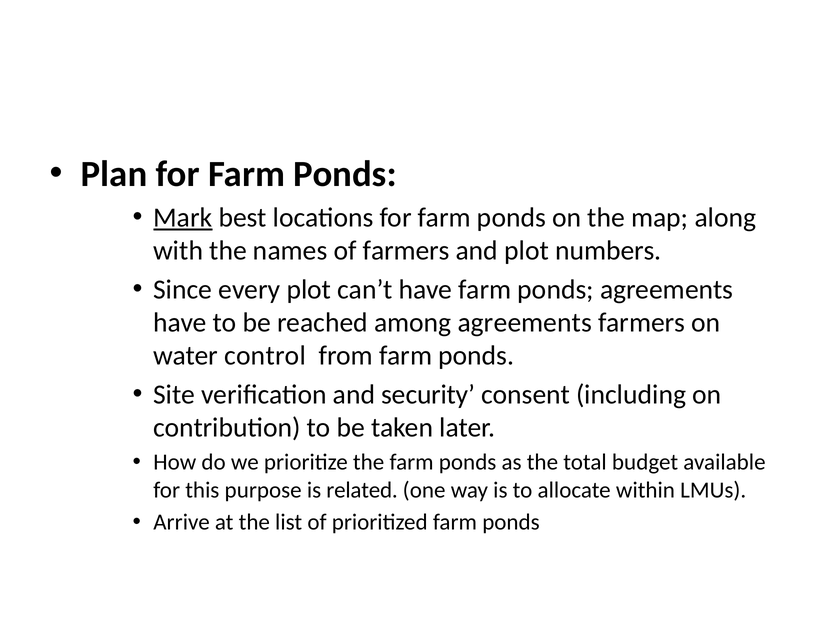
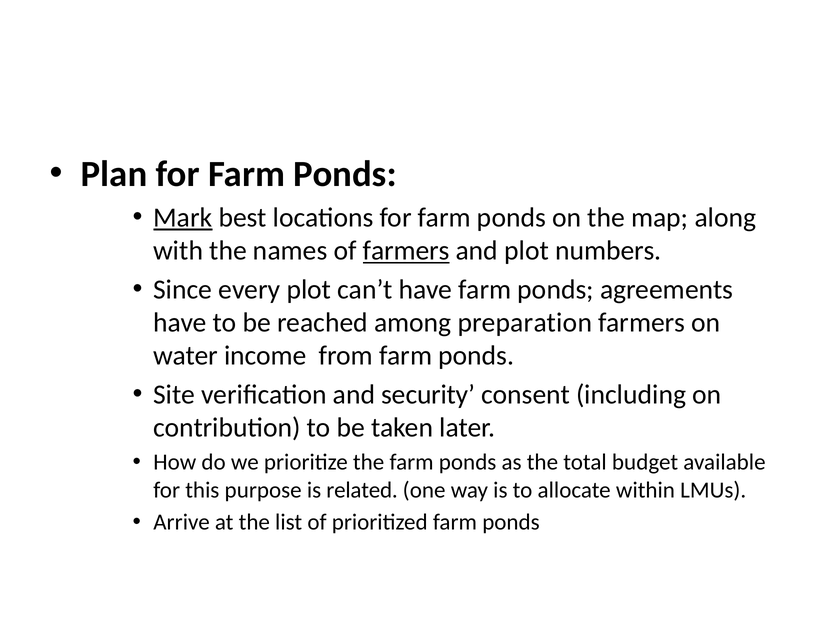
farmers at (406, 251) underline: none -> present
among agreements: agreements -> preparation
control: control -> income
